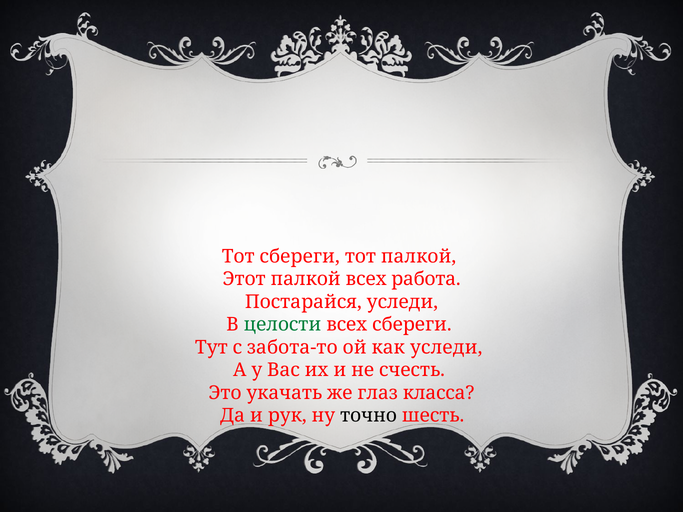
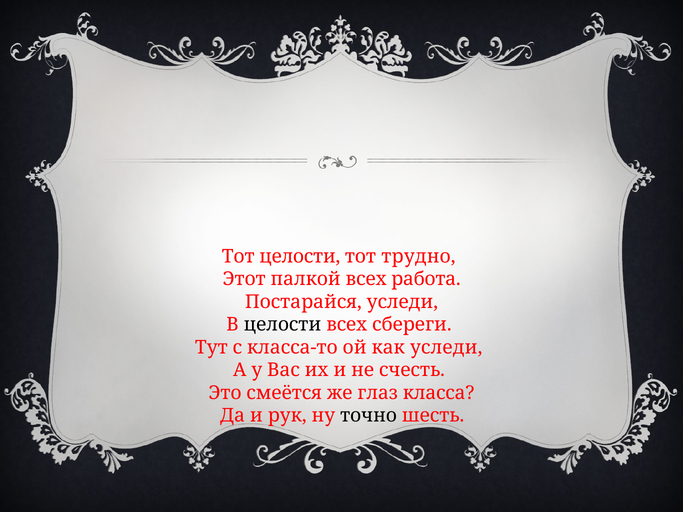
Тот сбереги: сбереги -> целости
тот палкой: палкой -> трудно
целости at (282, 325) colour: green -> black
забота-то: забота-то -> класса-то
укачать: укачать -> смеётся
